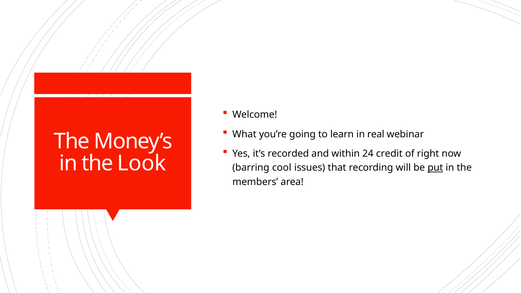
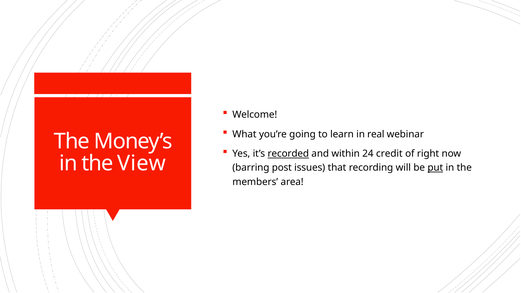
recorded underline: none -> present
Look: Look -> View
cool: cool -> post
